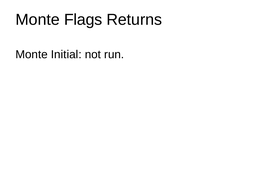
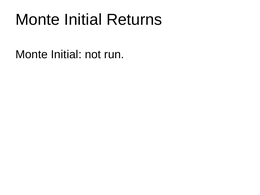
Flags at (83, 20): Flags -> Initial
